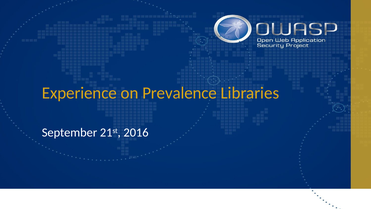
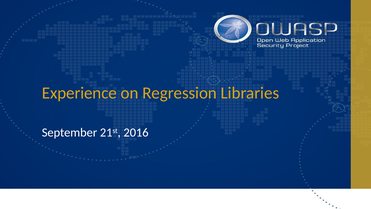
Prevalence: Prevalence -> Regression
